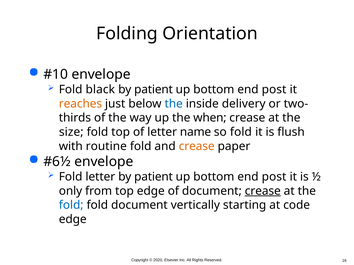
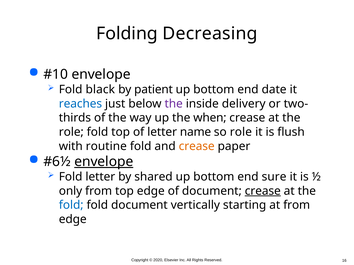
Orientation: Orientation -> Decreasing
post at (274, 90): post -> date
reaches colour: orange -> blue
the at (174, 104) colour: blue -> purple
size at (71, 132): size -> role
so fold: fold -> role
envelope at (104, 162) underline: none -> present
letter by patient: patient -> shared
post at (274, 177): post -> sure
at code: code -> from
